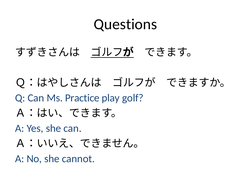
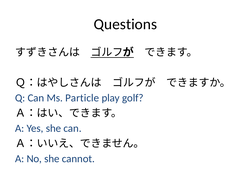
Practice: Practice -> Particle
